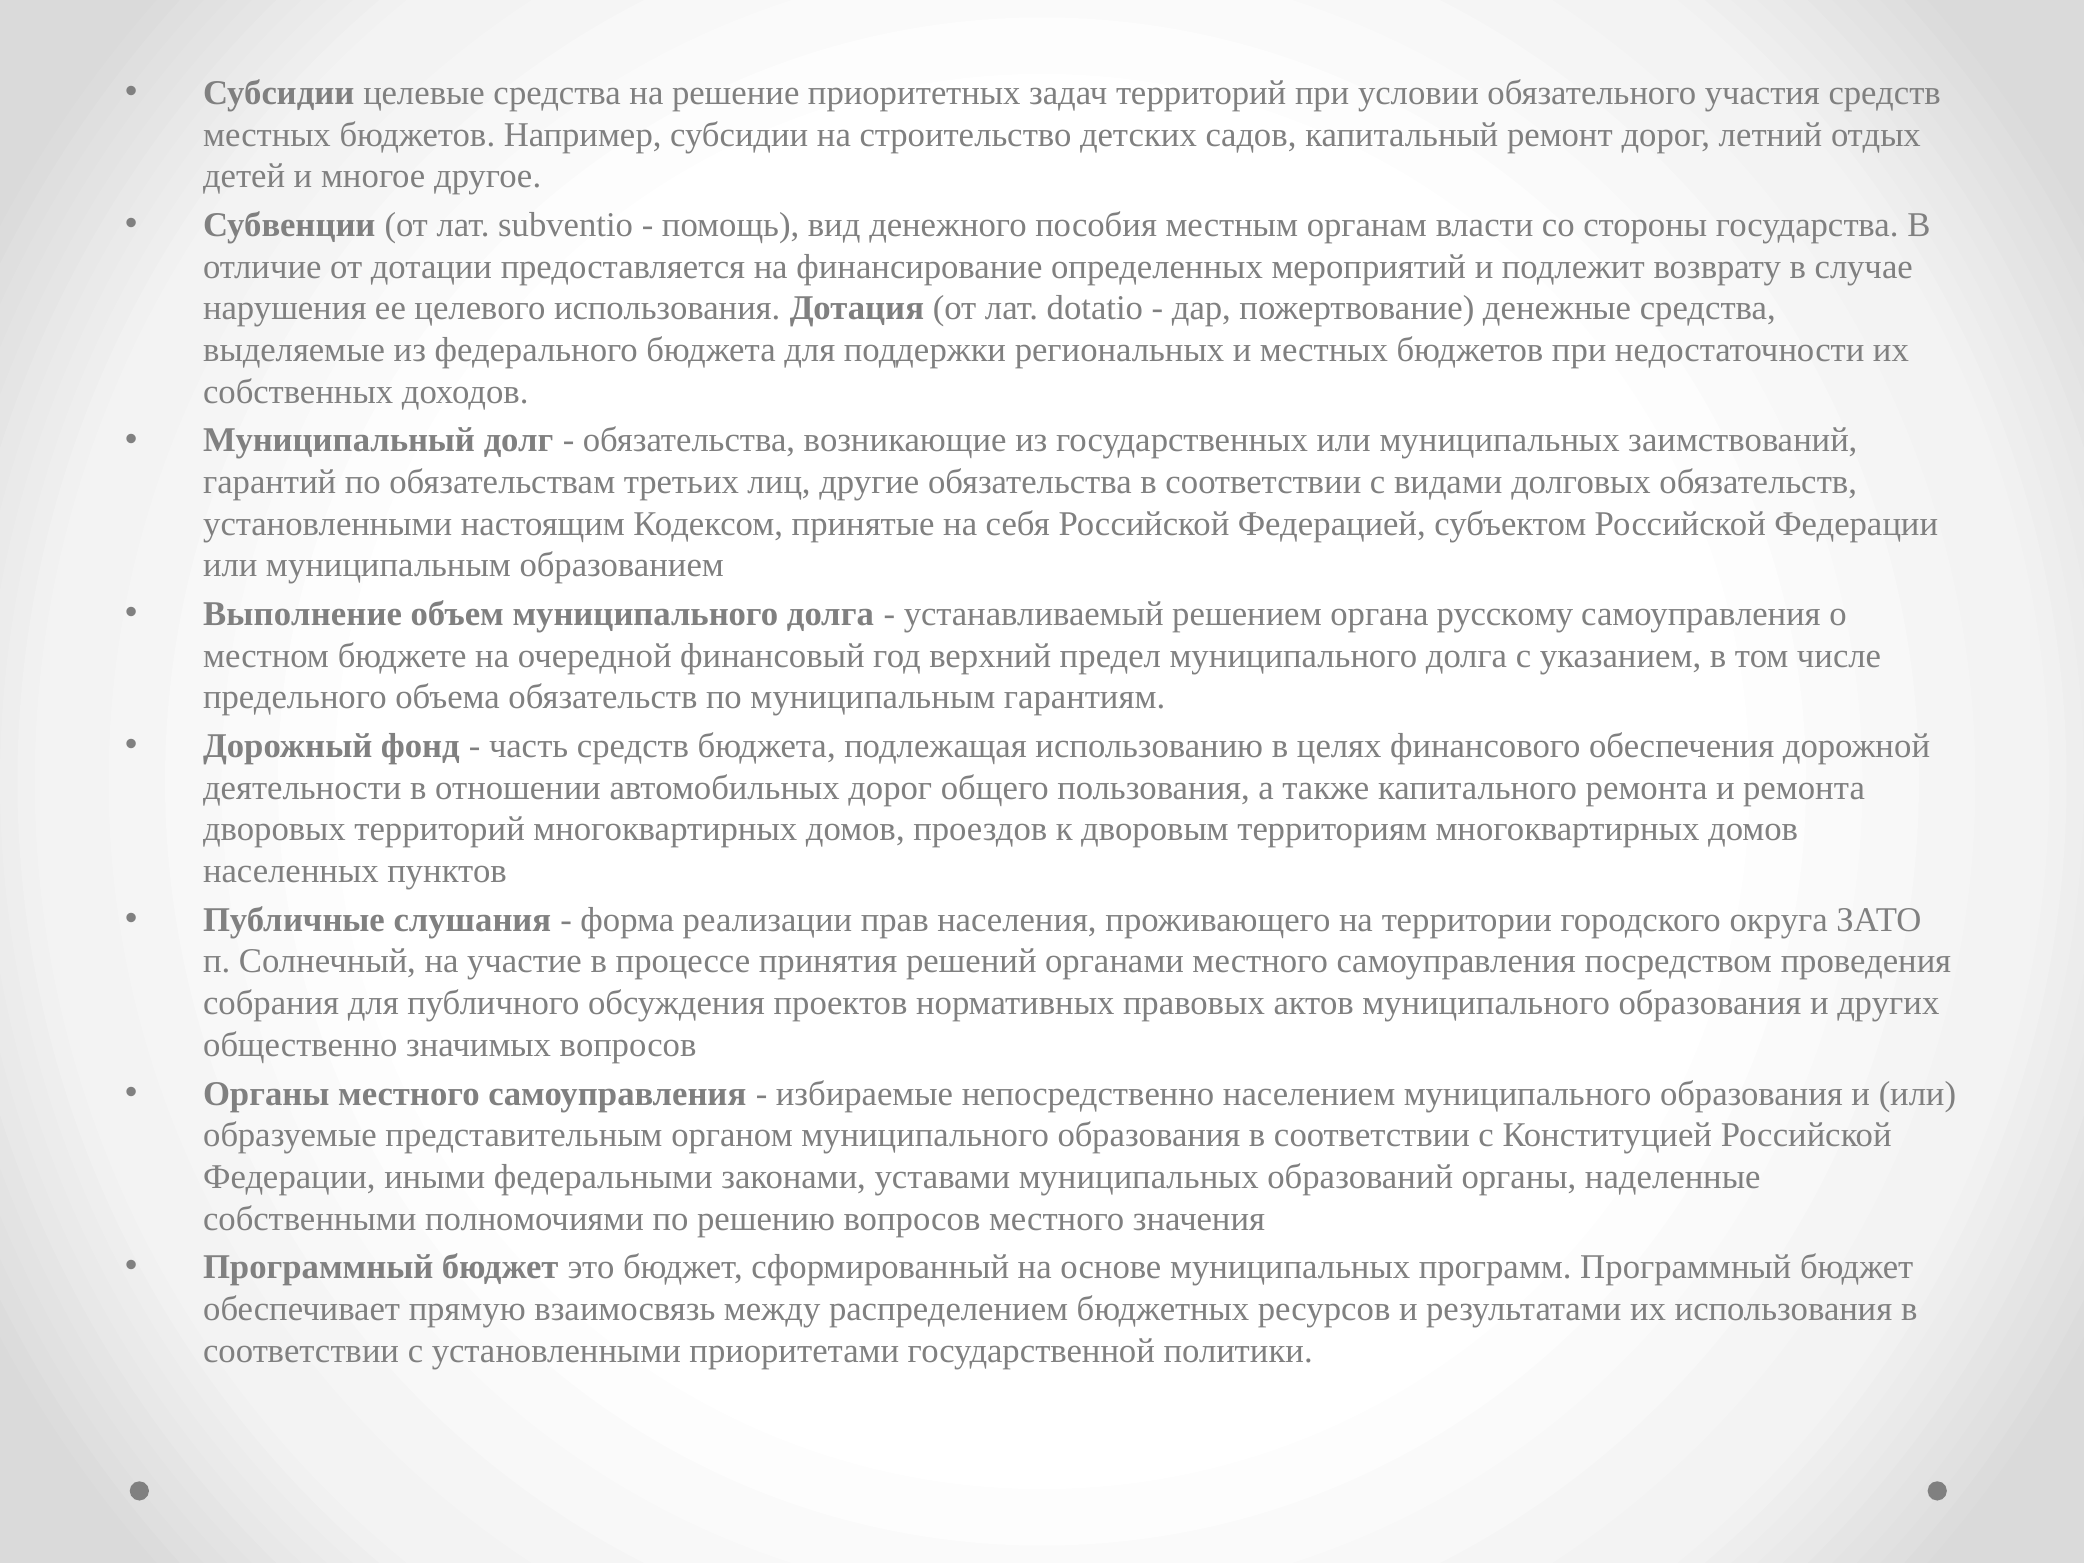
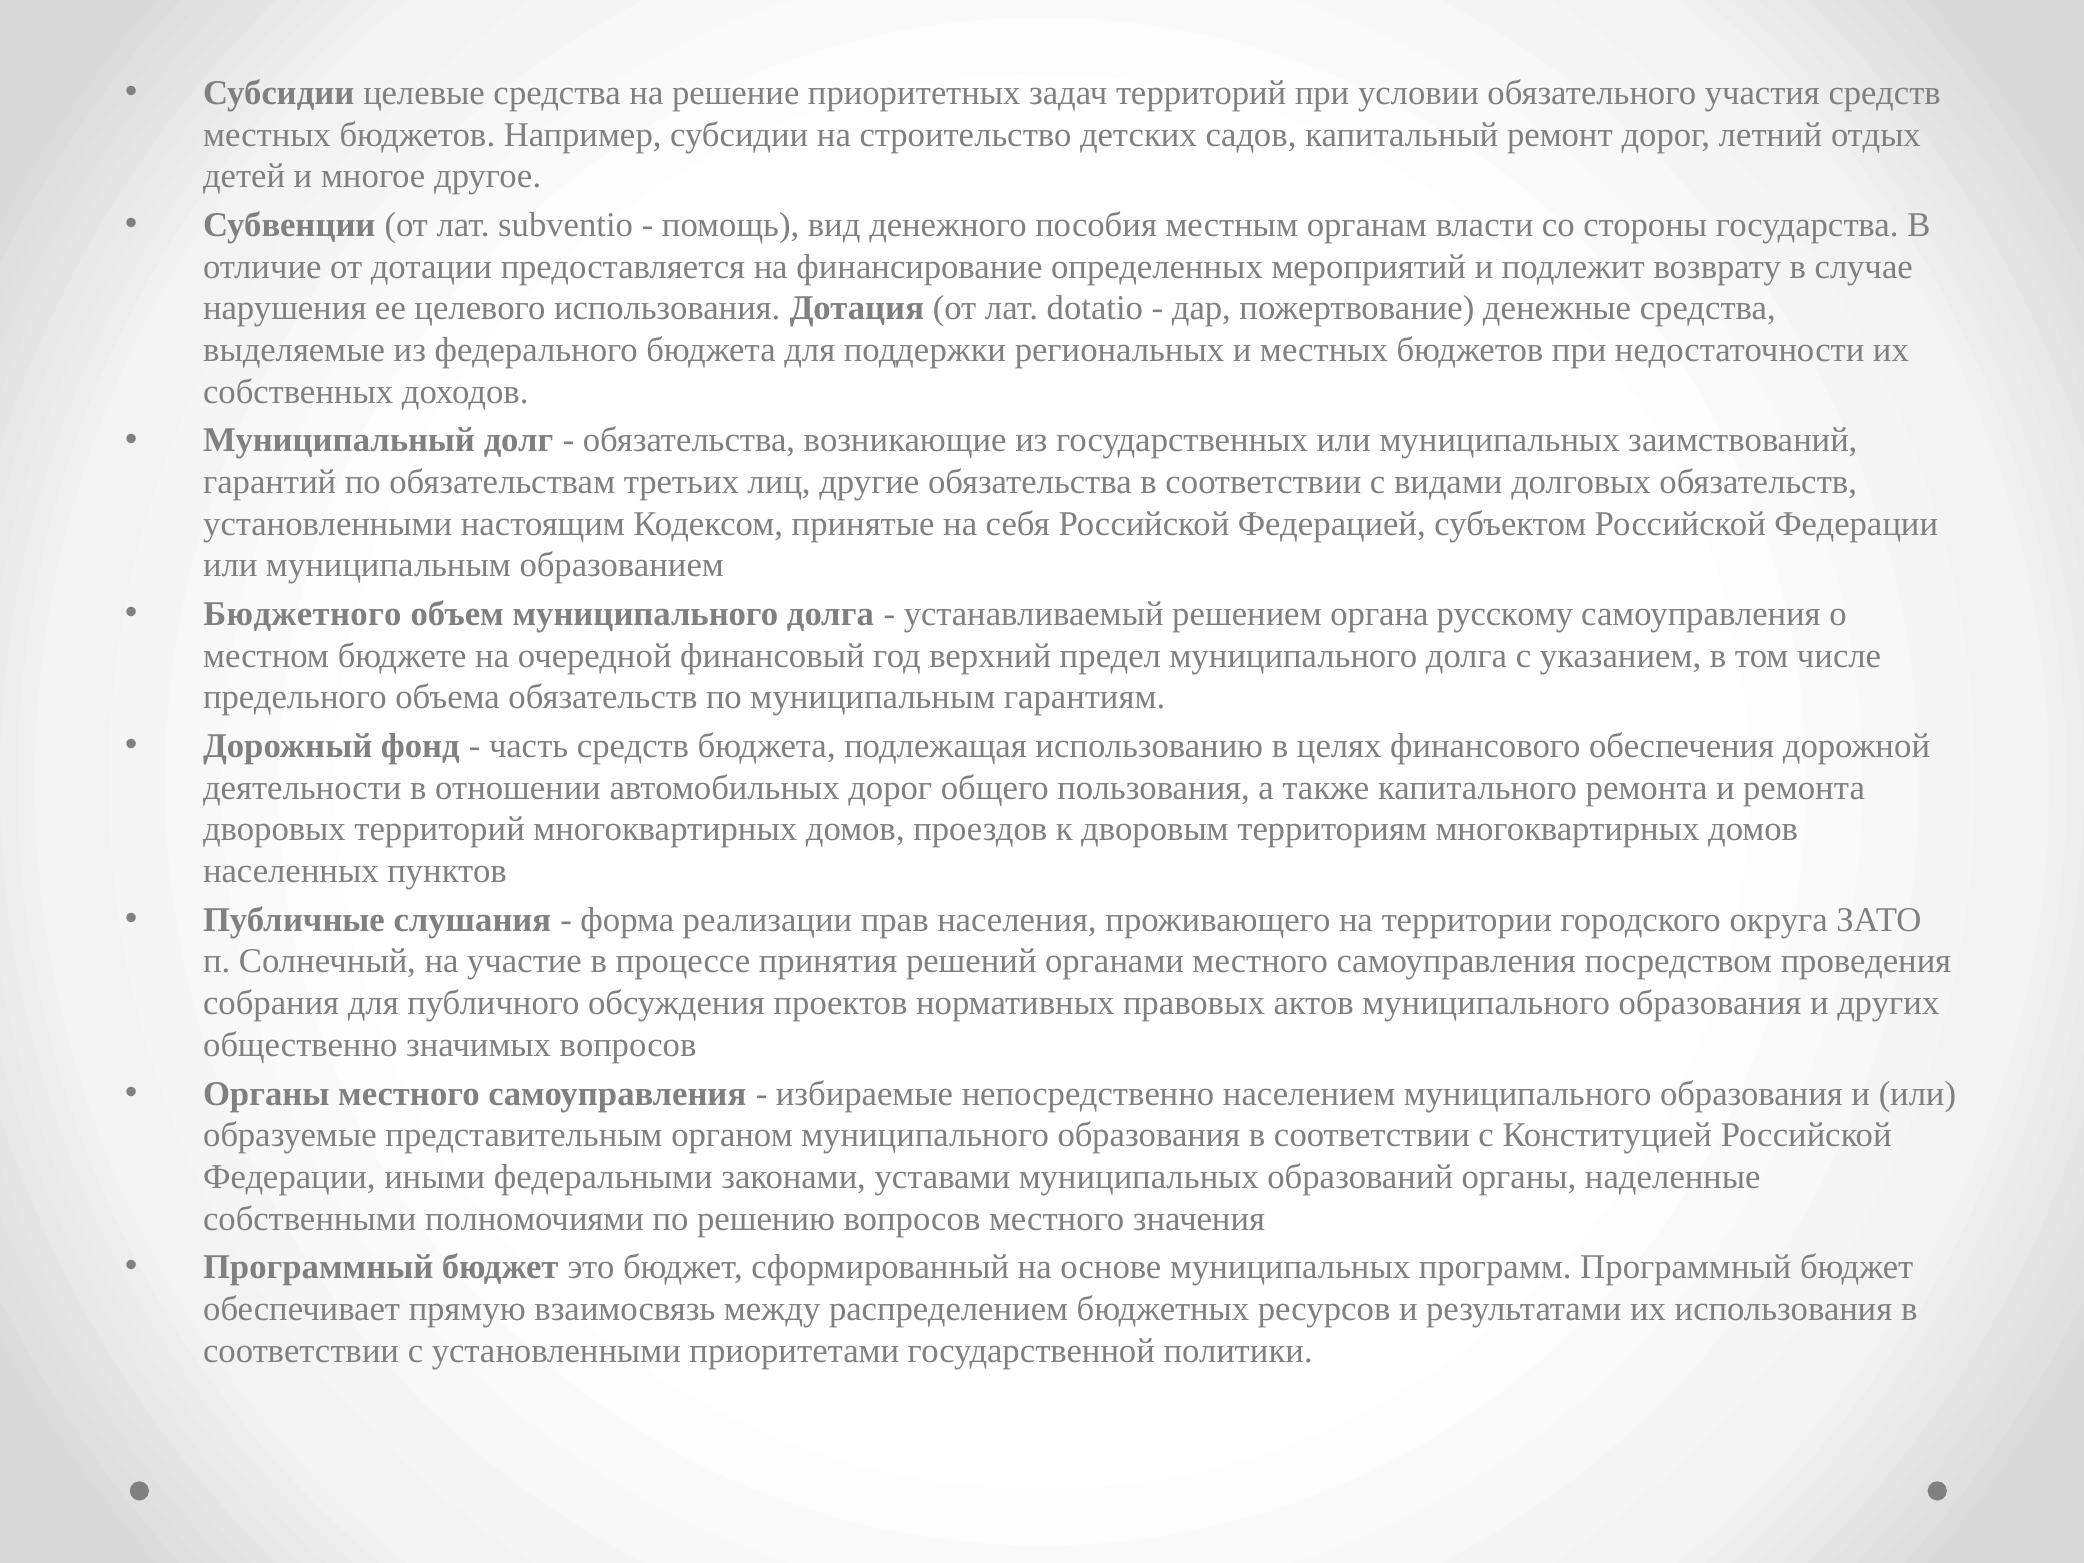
Выполнение: Выполнение -> Бюджетного
